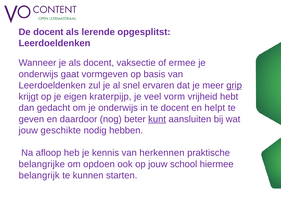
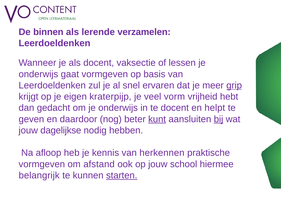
De docent: docent -> binnen
opgesplitst: opgesplitst -> verzamelen
ermee: ermee -> lessen
bij underline: none -> present
geschikte: geschikte -> dagelijkse
belangrijke at (42, 164): belangrijke -> vormgeven
opdoen: opdoen -> afstand
starten underline: none -> present
